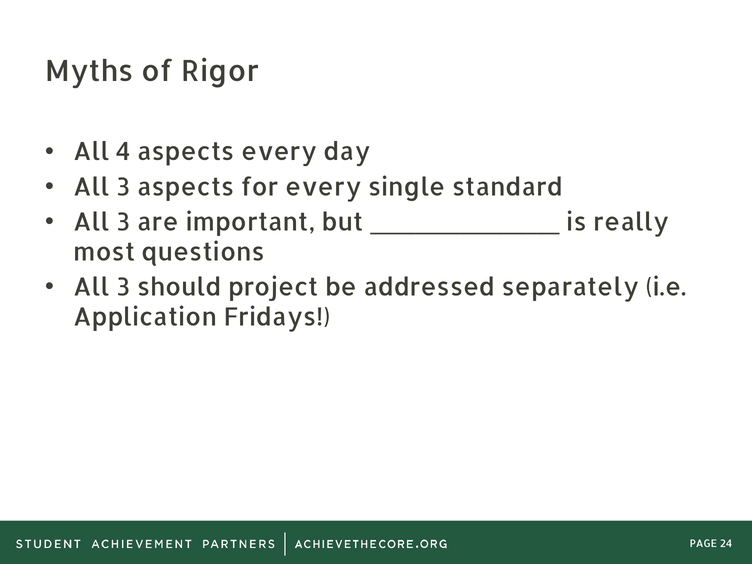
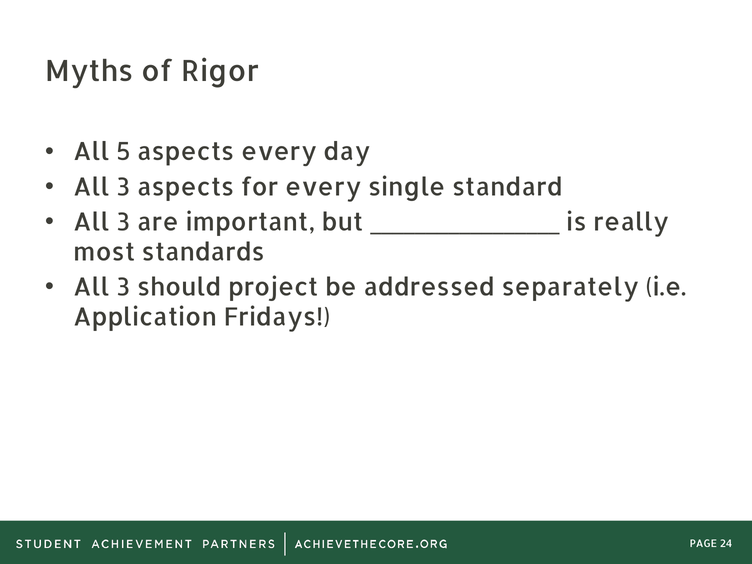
4: 4 -> 5
questions: questions -> standards
